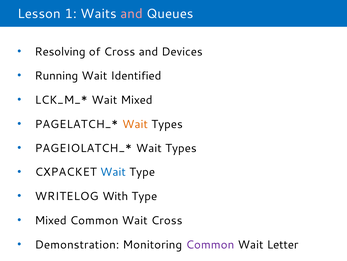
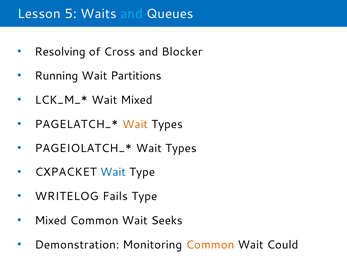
1: 1 -> 5
and at (132, 14) colour: pink -> light blue
Devices: Devices -> Blocker
Identified: Identified -> Partitions
With: With -> Fails
Wait Cross: Cross -> Seeks
Common at (210, 244) colour: purple -> orange
Letter: Letter -> Could
